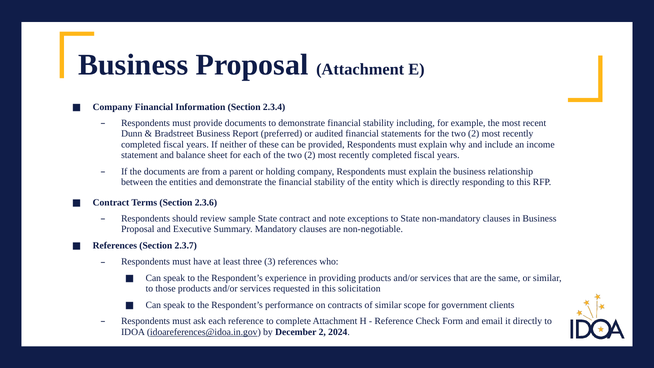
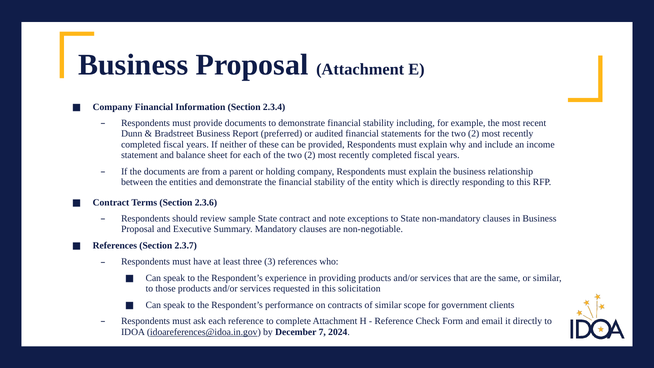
December 2: 2 -> 7
